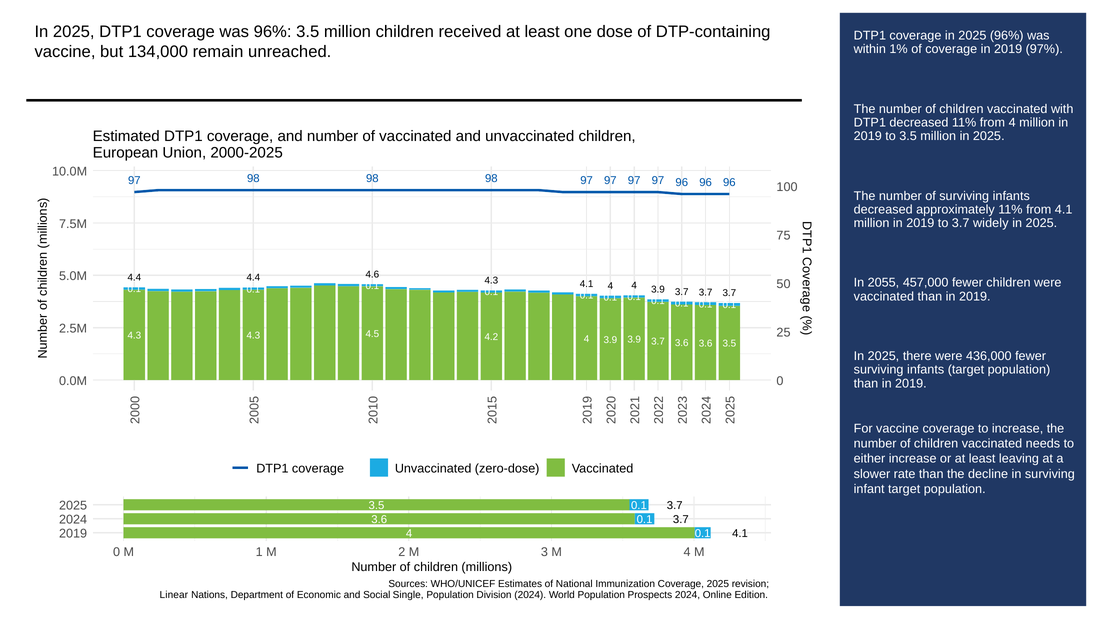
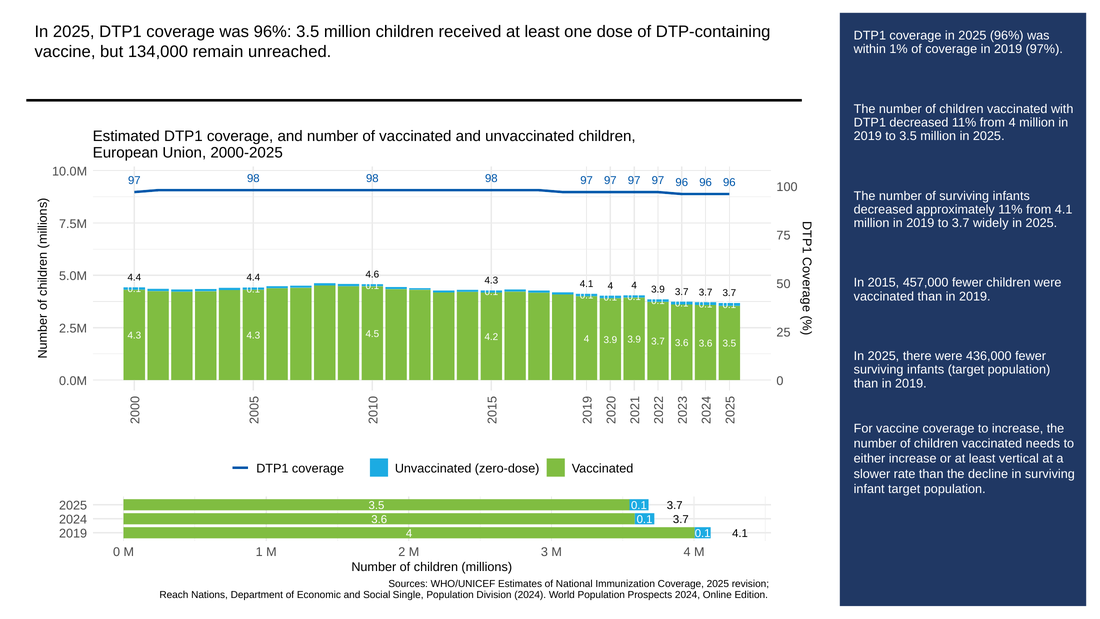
2055: 2055 -> 2015
leaving: leaving -> vertical
Linear: Linear -> Reach
